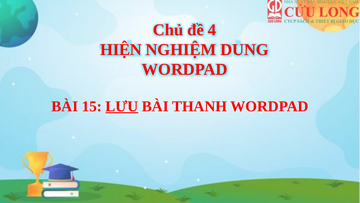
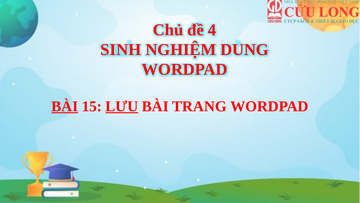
HIỆN: HIỆN -> SINH
BÀI at (65, 106) underline: none -> present
THANH: THANH -> TRANG
